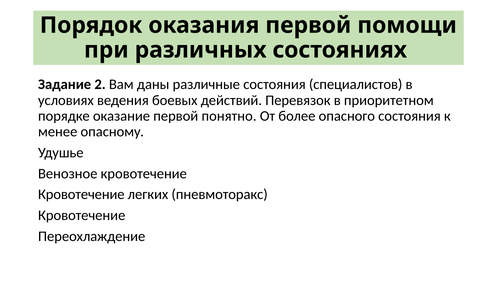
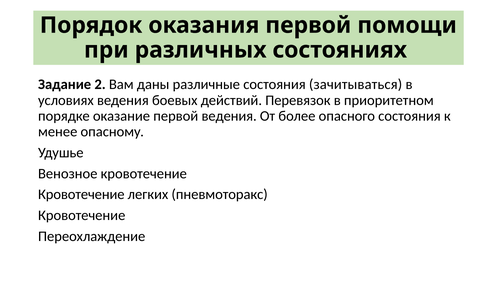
специалистов: специалистов -> зачитываться
первой понятно: понятно -> ведения
